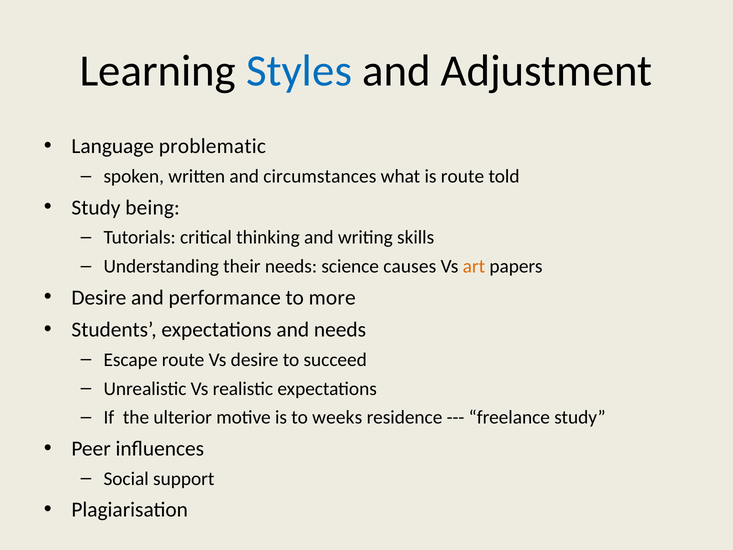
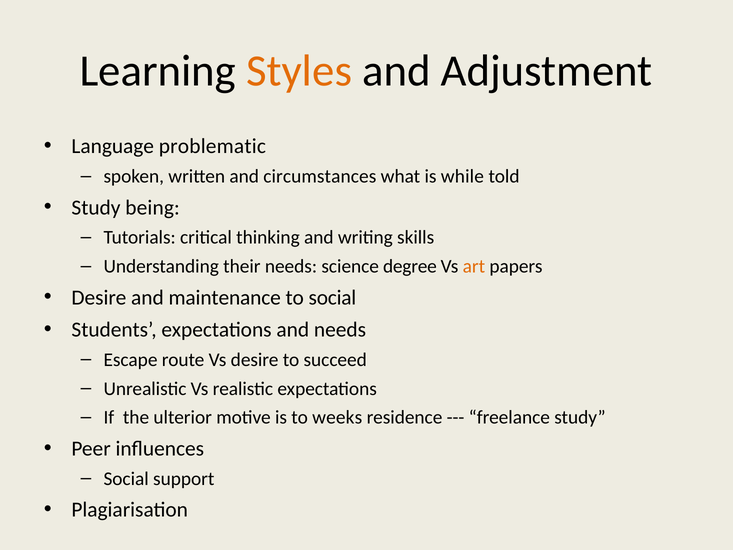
Styles colour: blue -> orange
is route: route -> while
causes: causes -> degree
performance: performance -> maintenance
to more: more -> social
